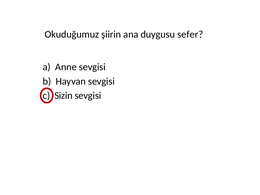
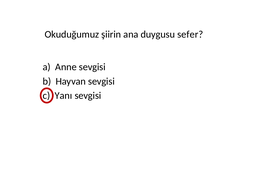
Sizin: Sizin -> Yanı
